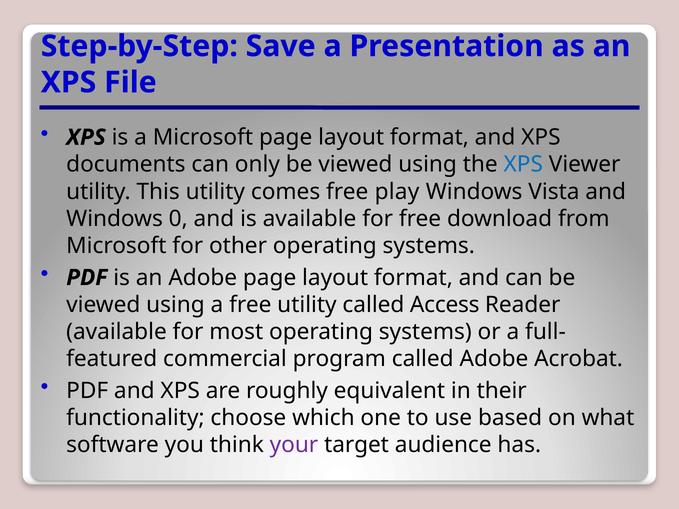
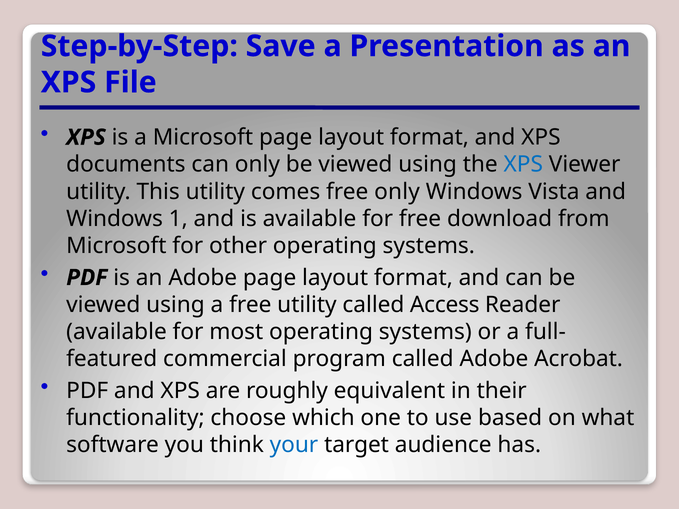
free play: play -> only
0: 0 -> 1
your colour: purple -> blue
